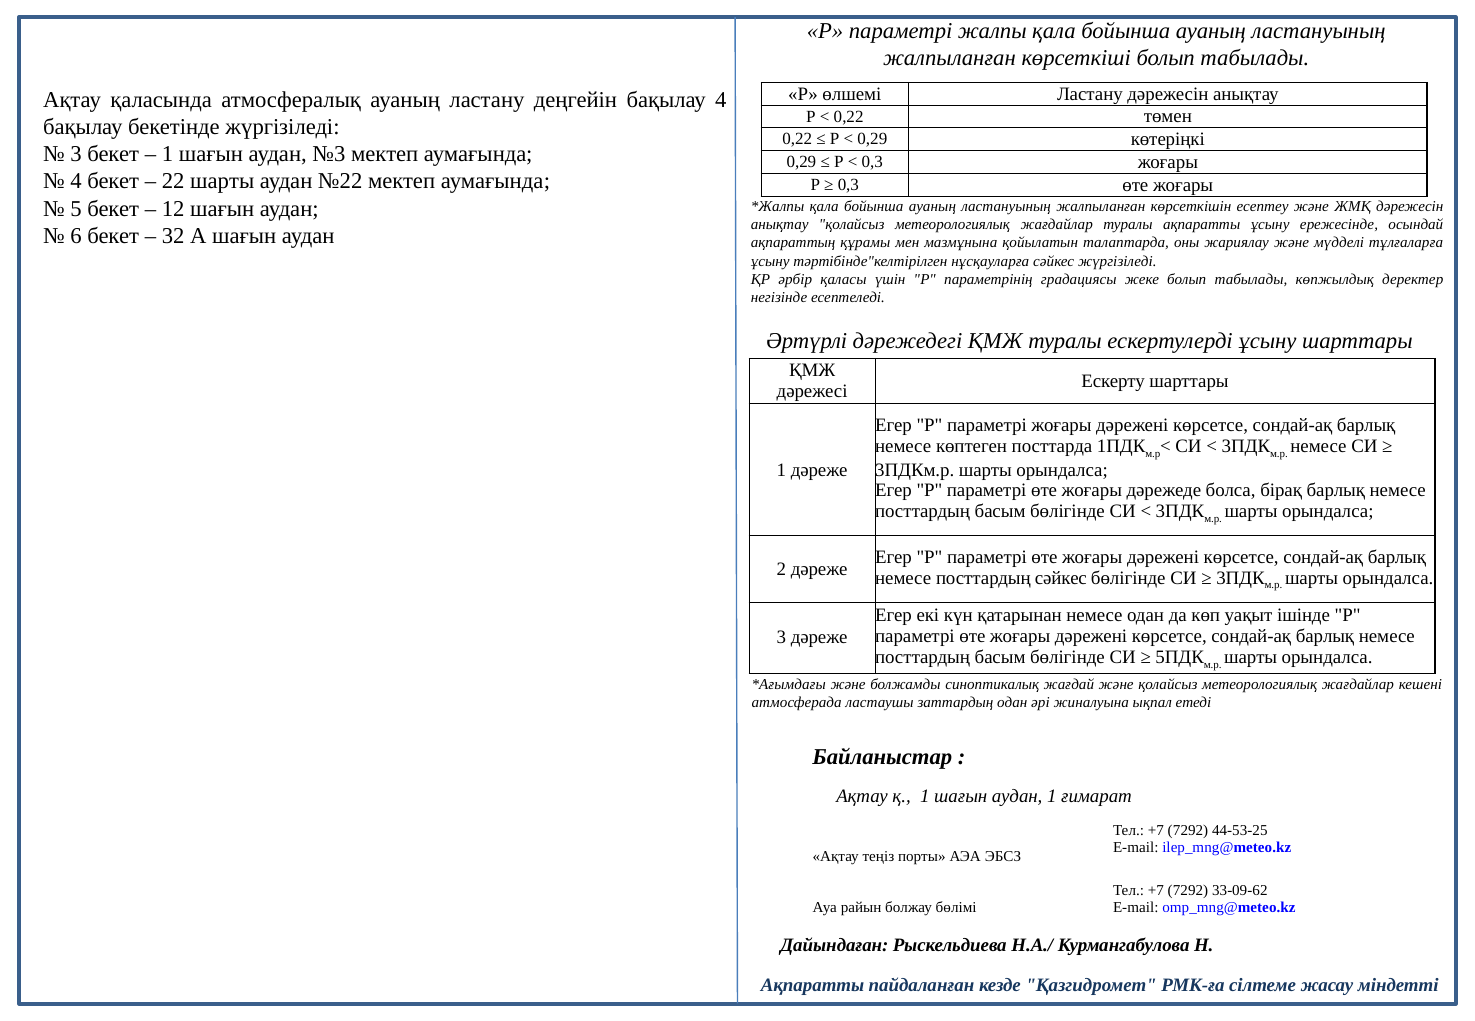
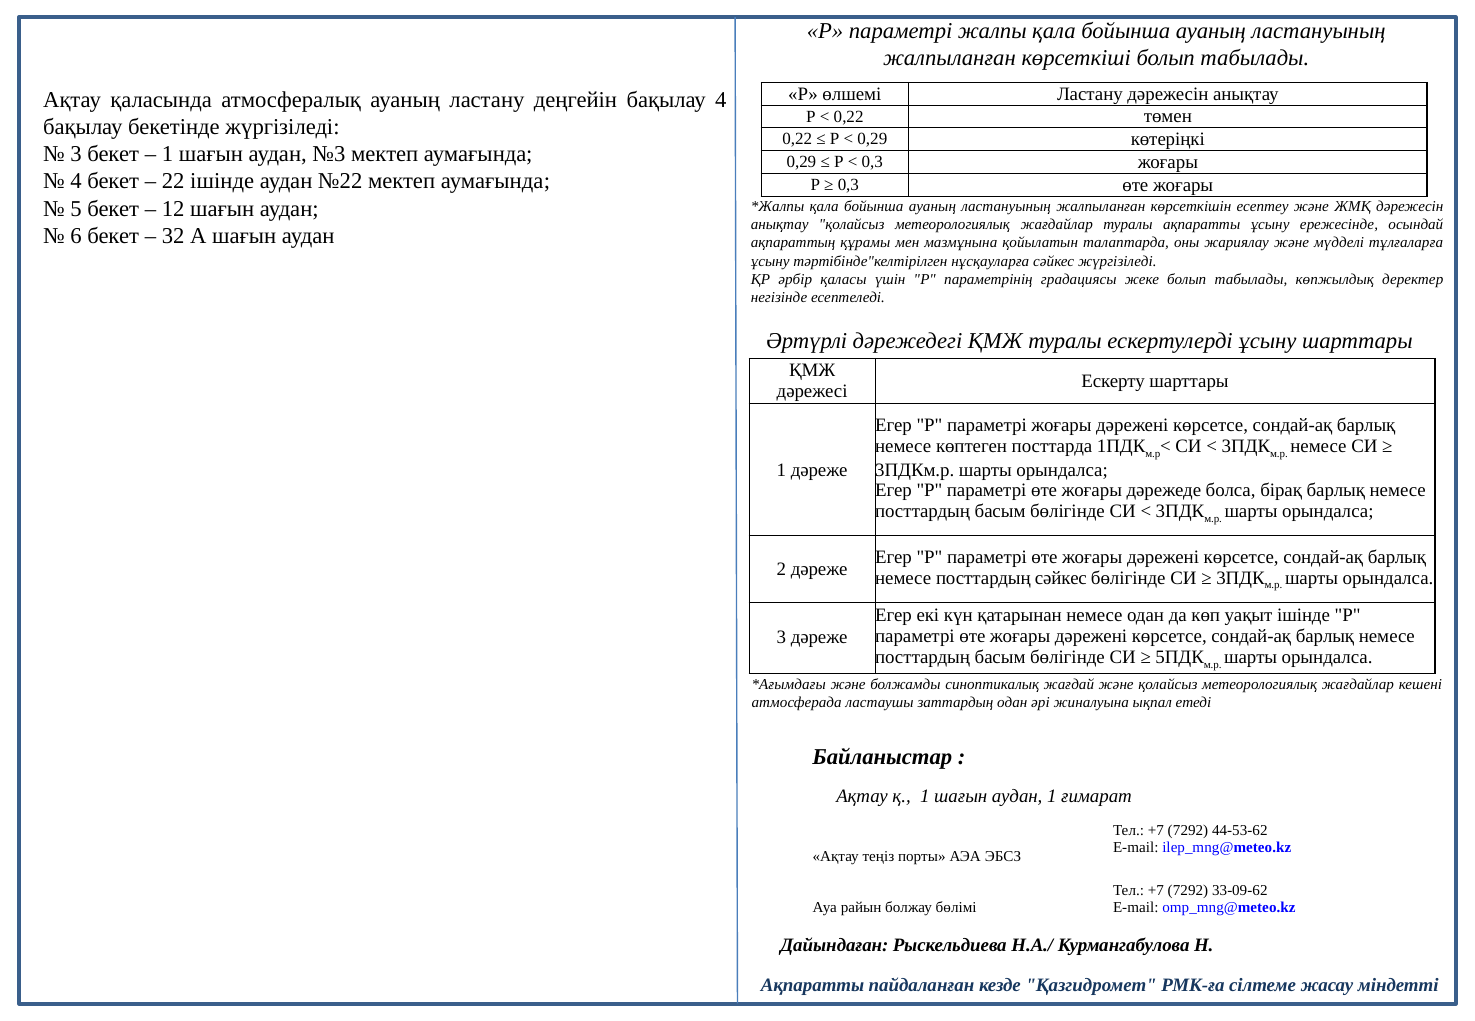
22 шарты: шарты -> ішінде
44-53-25: 44-53-25 -> 44-53-62
